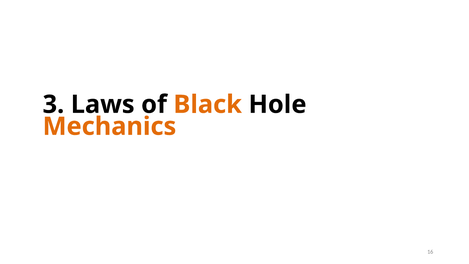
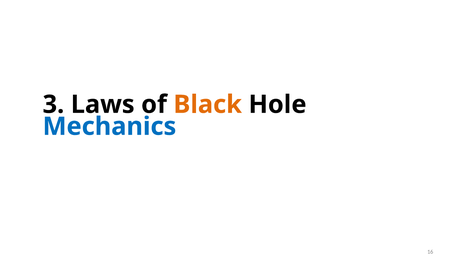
Mechanics colour: orange -> blue
